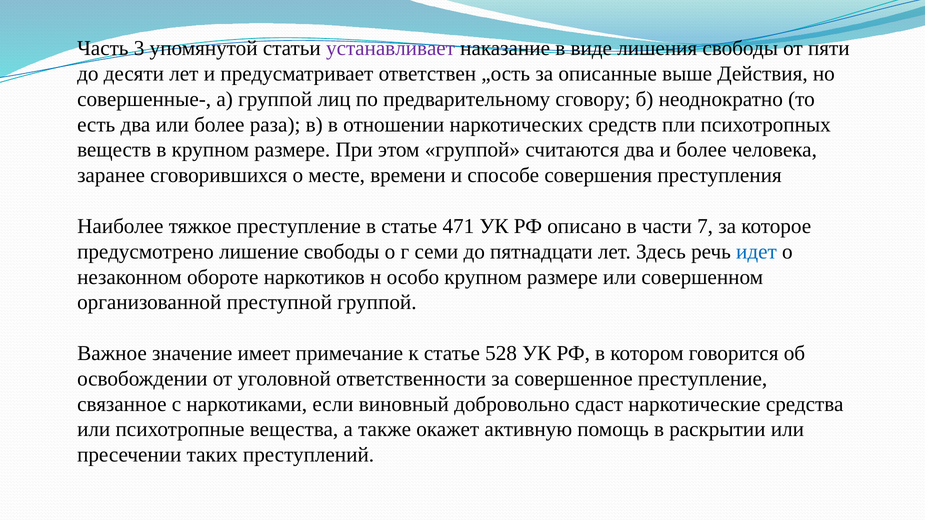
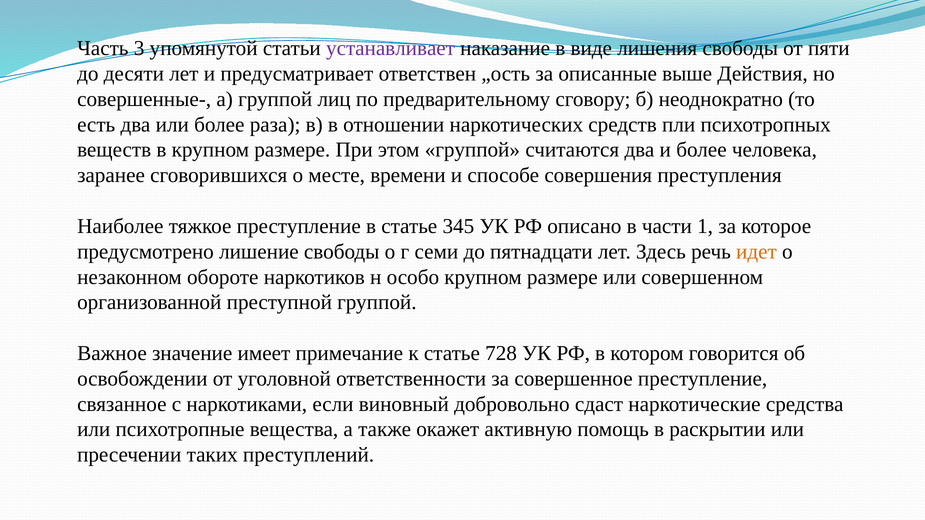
471: 471 -> 345
7: 7 -> 1
идет colour: blue -> orange
528: 528 -> 728
